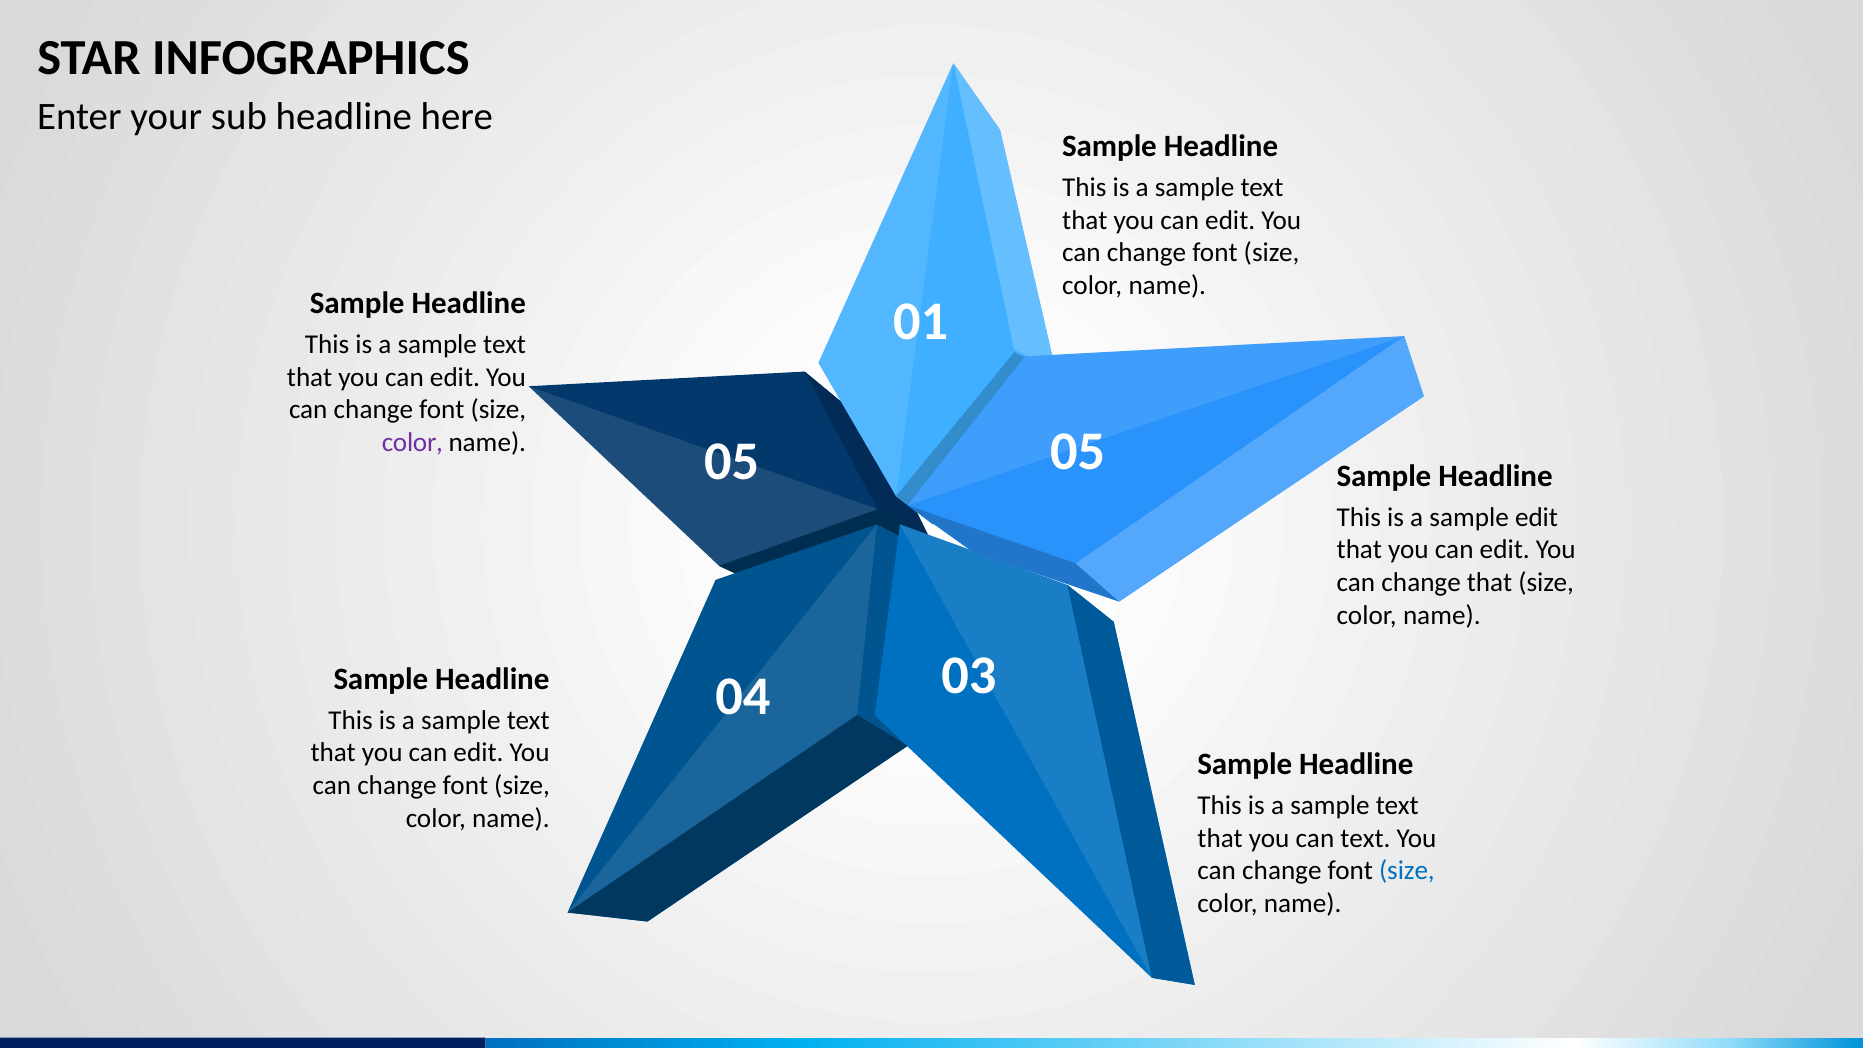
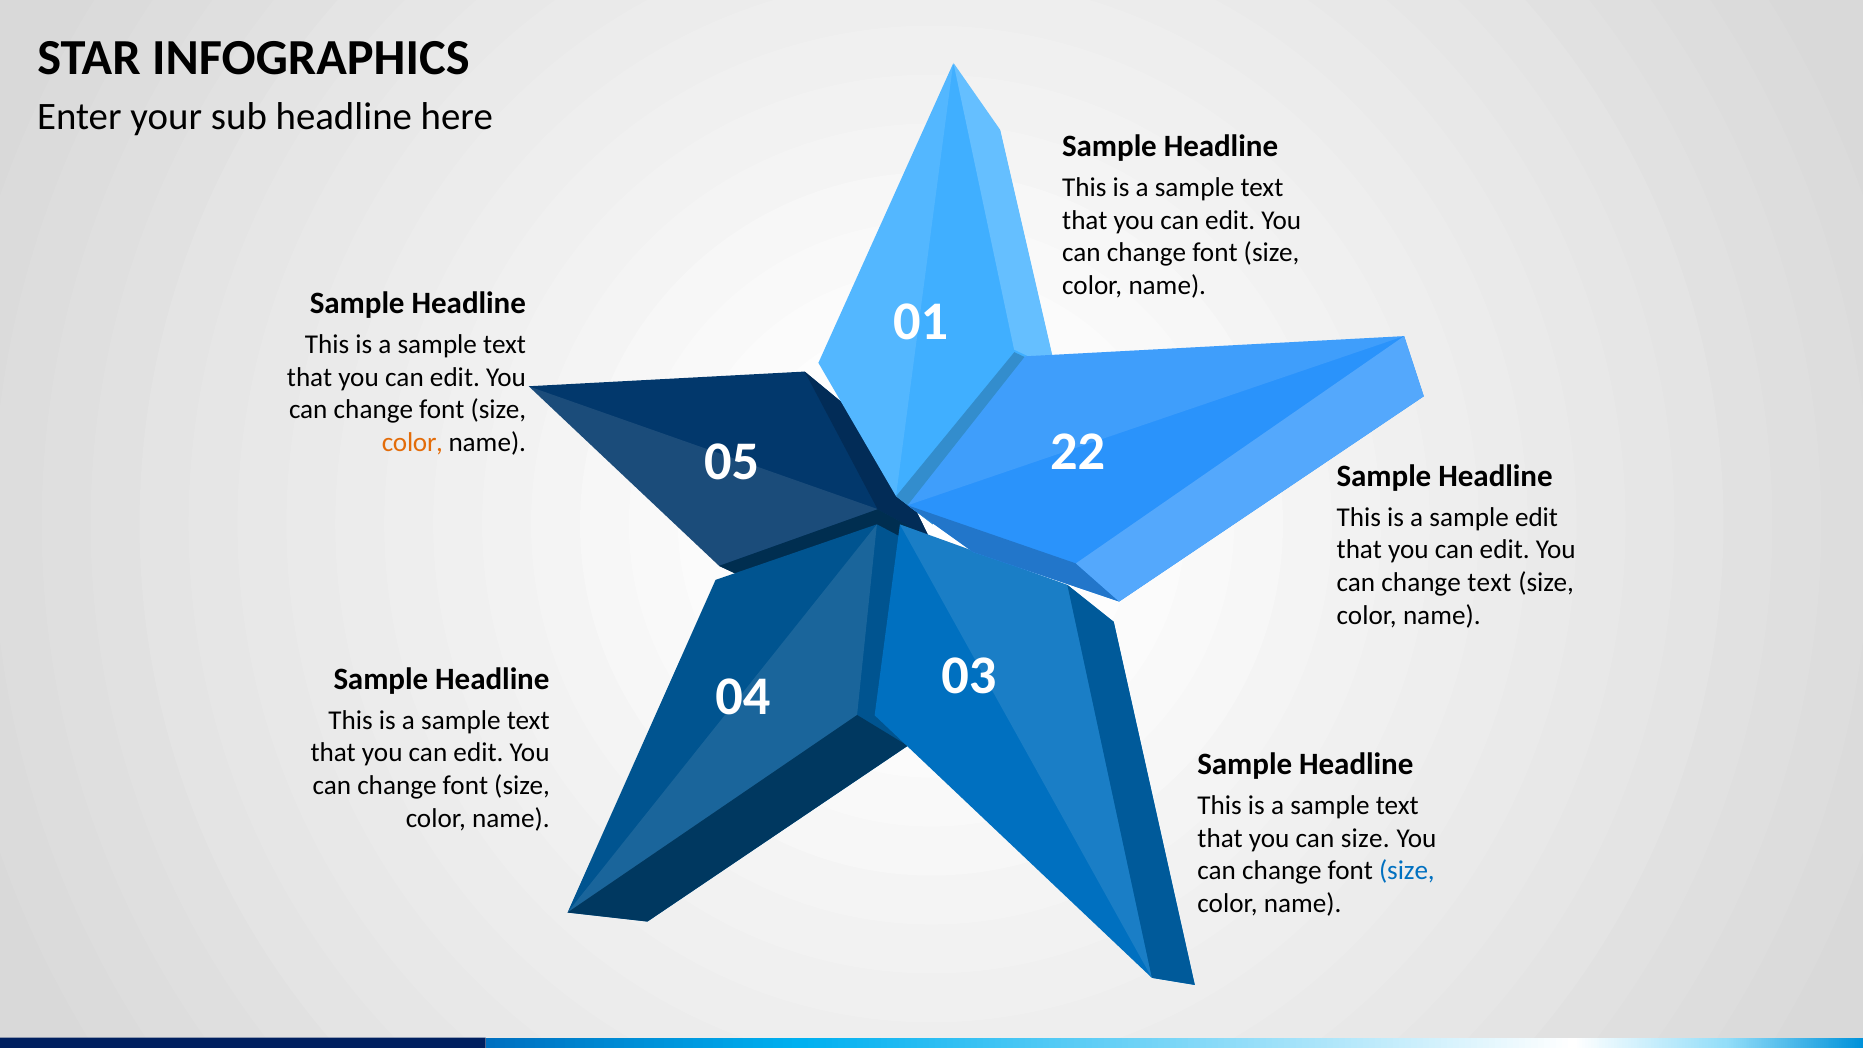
color at (412, 443) colour: purple -> orange
05 05: 05 -> 22
that at (1490, 583): that -> text
can text: text -> size
